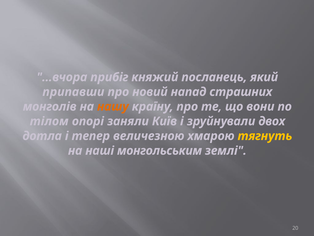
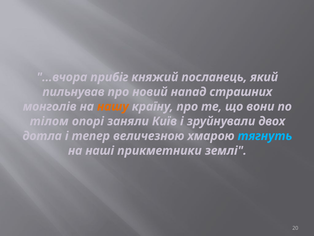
припавши: припавши -> пильнував
тягнуть colour: yellow -> light blue
монгольським: монгольським -> прикметники
